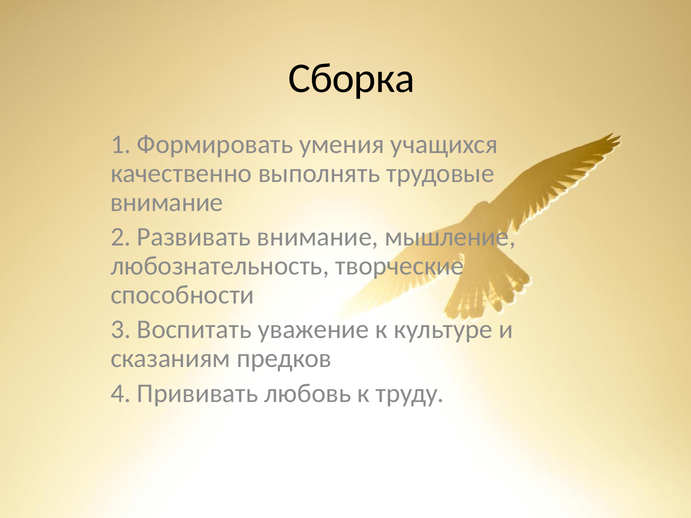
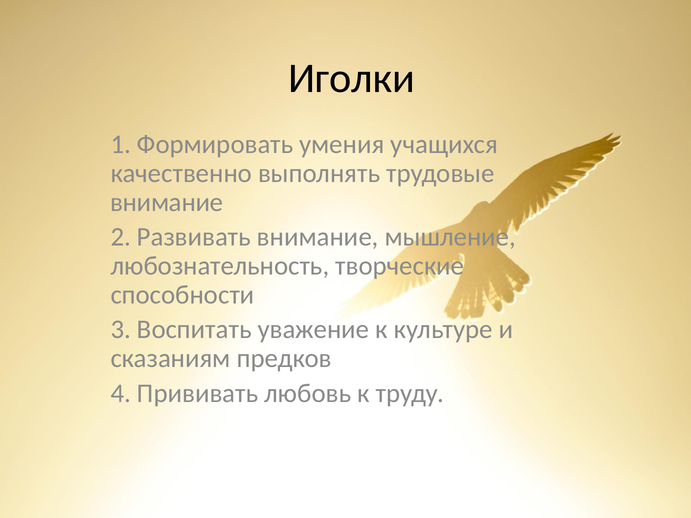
Сборка: Сборка -> Иголки
